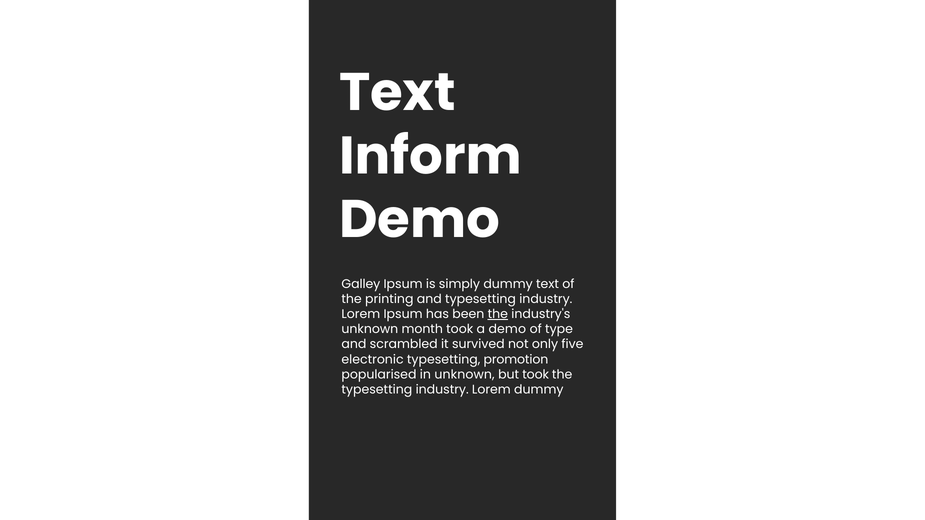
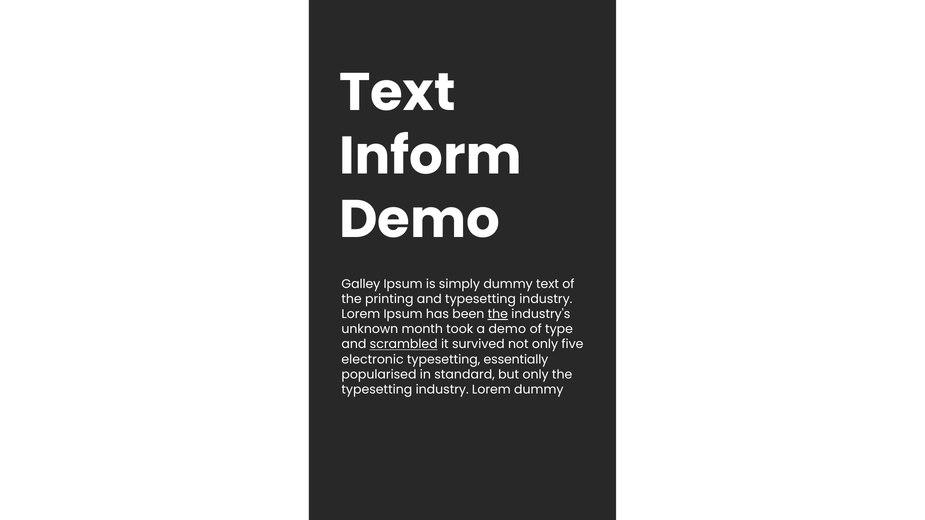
scrambled underline: none -> present
promotion: promotion -> essentially
in unknown: unknown -> standard
but took: took -> only
